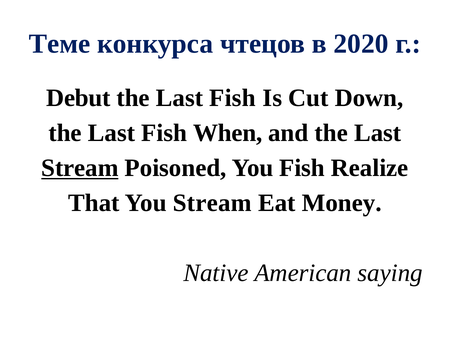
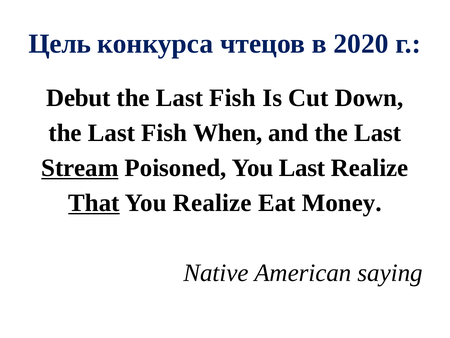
Теме: Теме -> Цель
You Fish: Fish -> Last
That underline: none -> present
You Stream: Stream -> Realize
